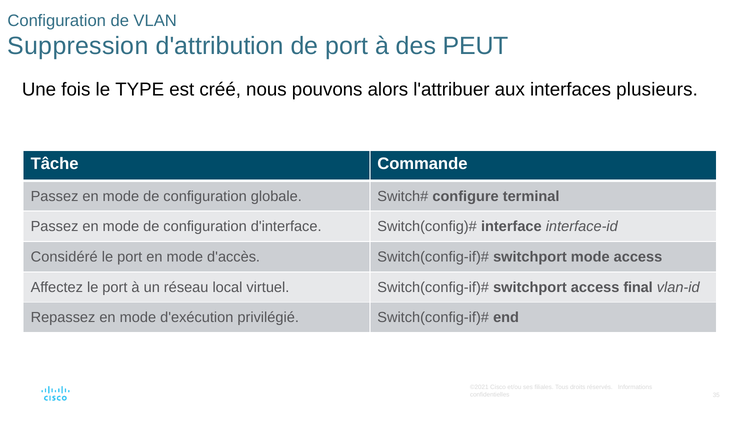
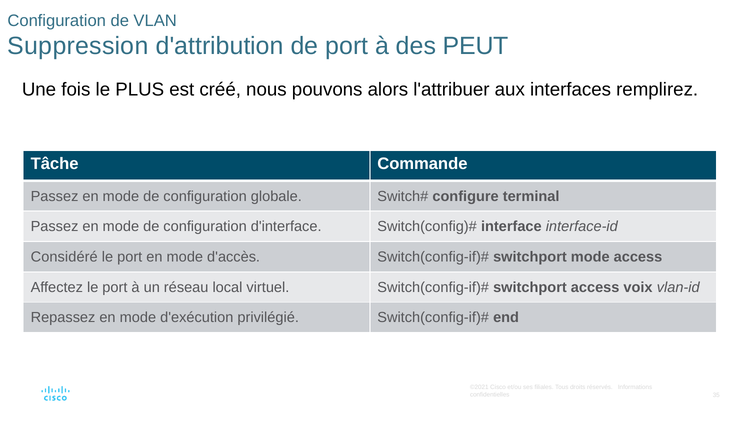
TYPE: TYPE -> PLUS
plusieurs: plusieurs -> remplirez
final: final -> voix
